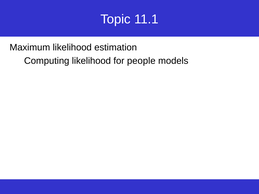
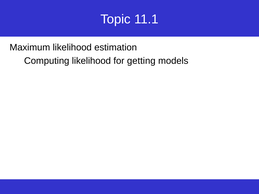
people: people -> getting
